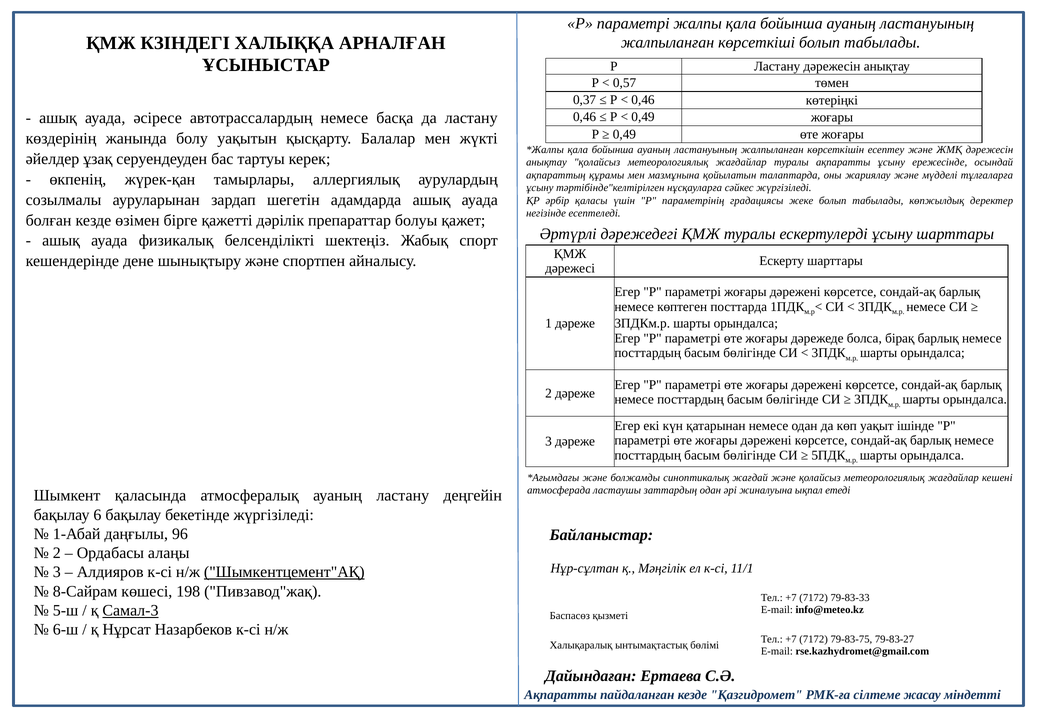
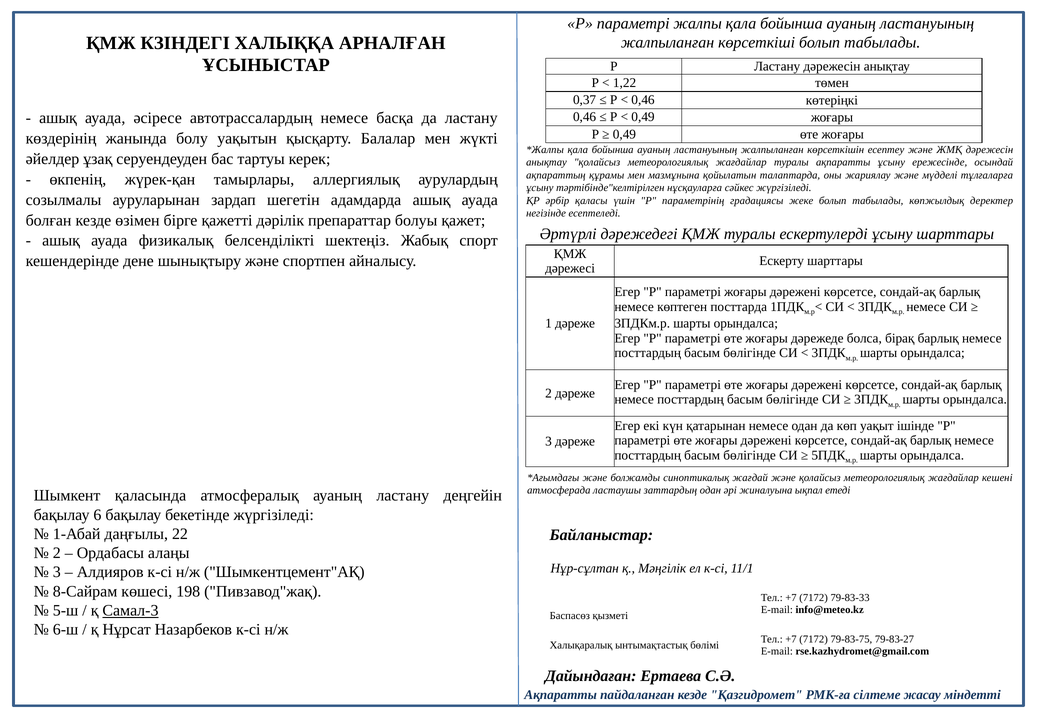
0,57: 0,57 -> 1,22
96: 96 -> 22
Шымкентцемент"АҚ underline: present -> none
